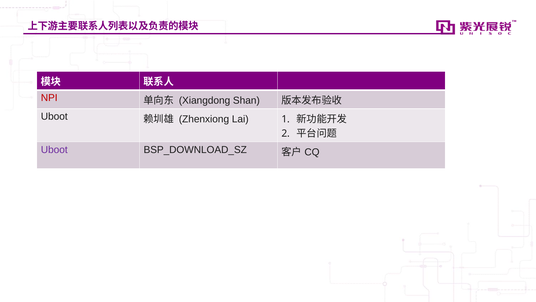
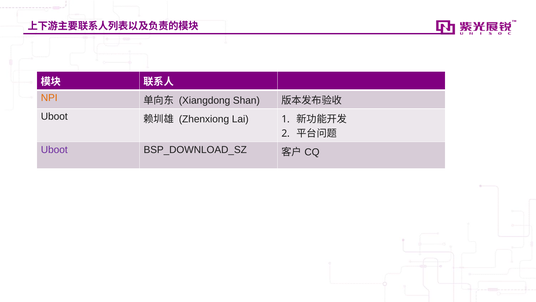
NPI colour: red -> orange
